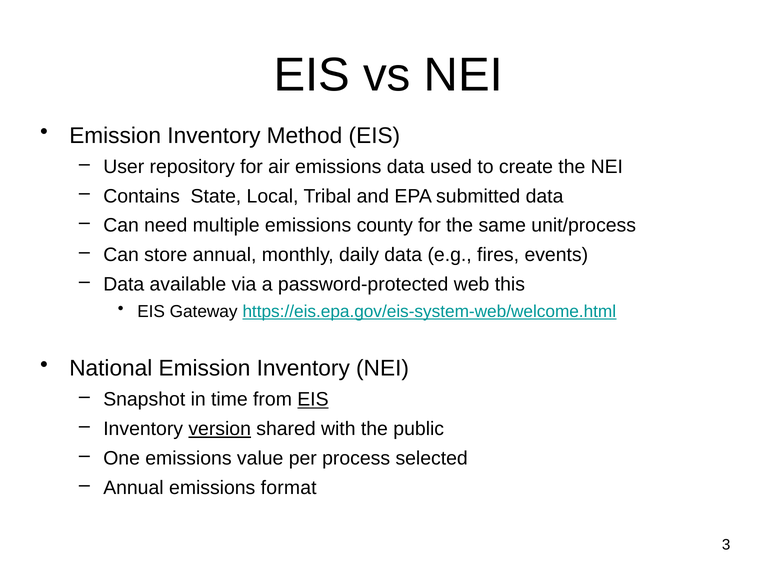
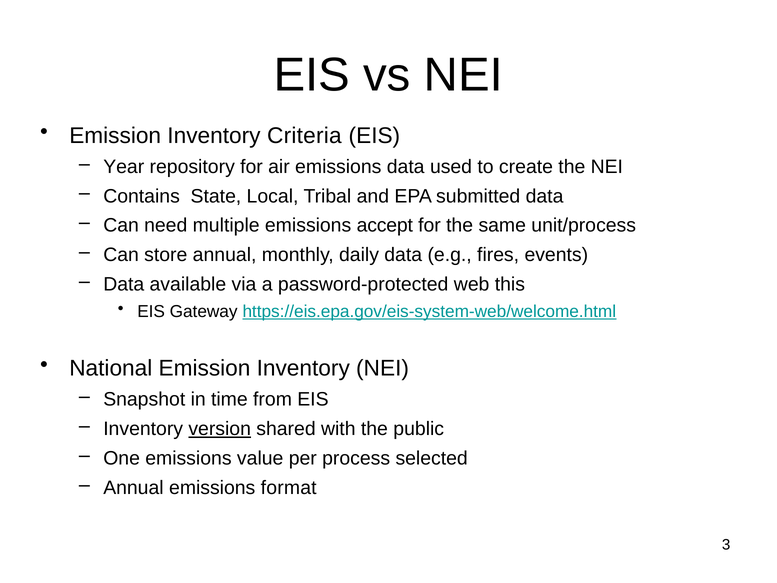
Method: Method -> Criteria
User: User -> Year
county: county -> accept
EIS at (313, 399) underline: present -> none
